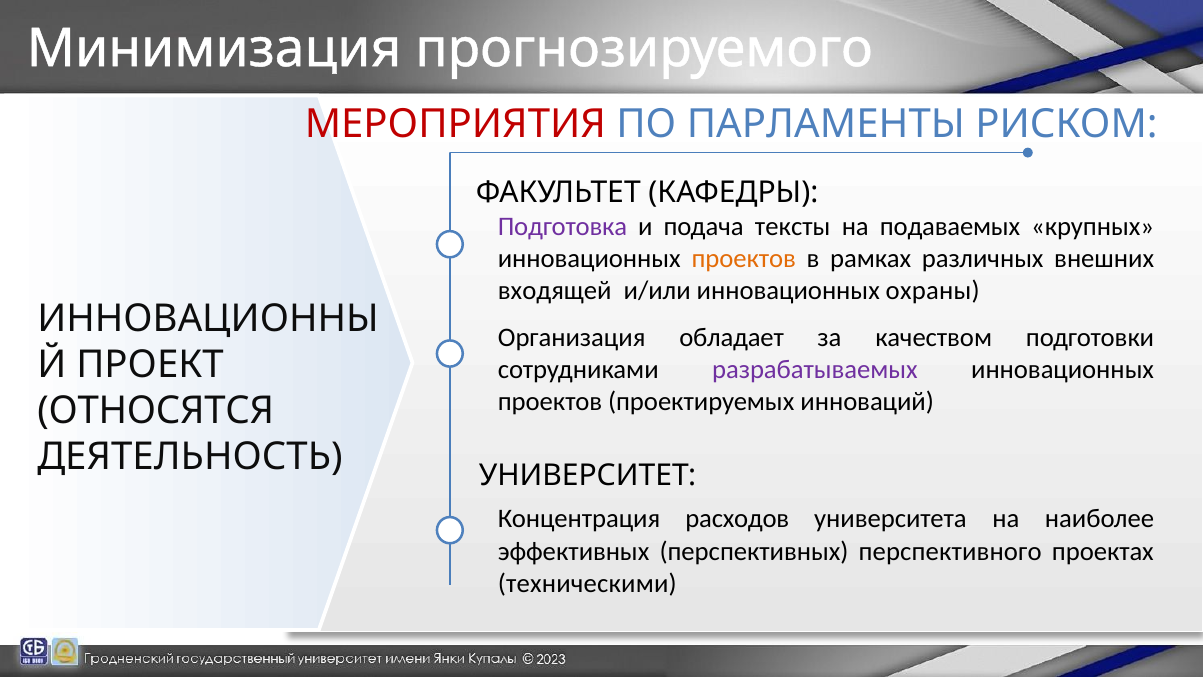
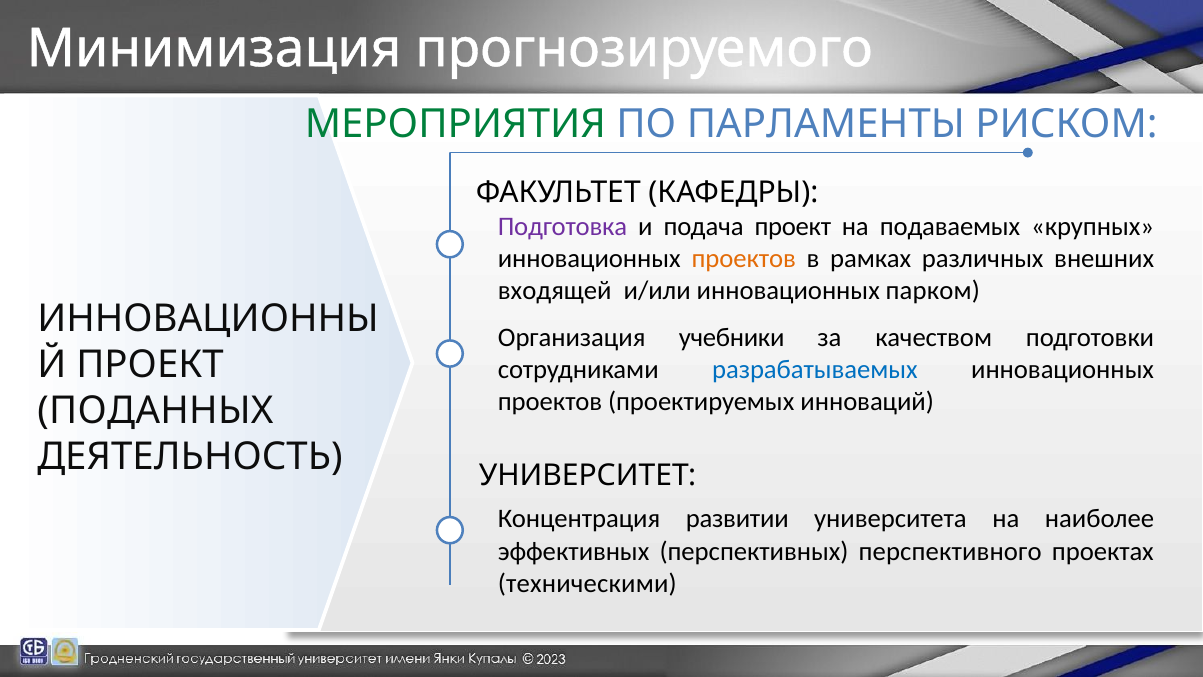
МЕРОПРИЯТИЯ colour: red -> green
подача тексты: тексты -> проект
охраны: охраны -> парком
обладает: обладает -> учебники
разрабатываемых colour: purple -> blue
ОТНОСЯТСЯ: ОТНОСЯТСЯ -> ПОДАННЫХ
расходов: расходов -> развитии
